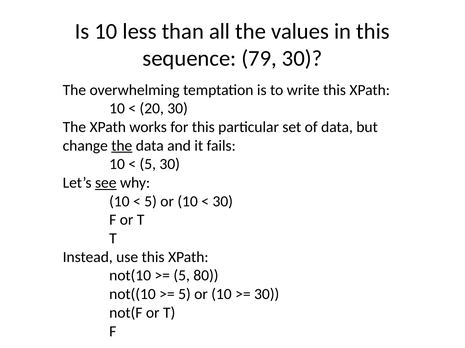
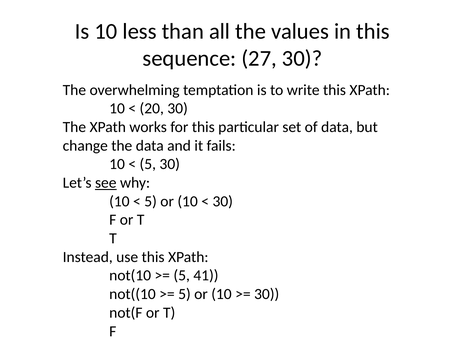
79: 79 -> 27
the at (122, 146) underline: present -> none
80: 80 -> 41
